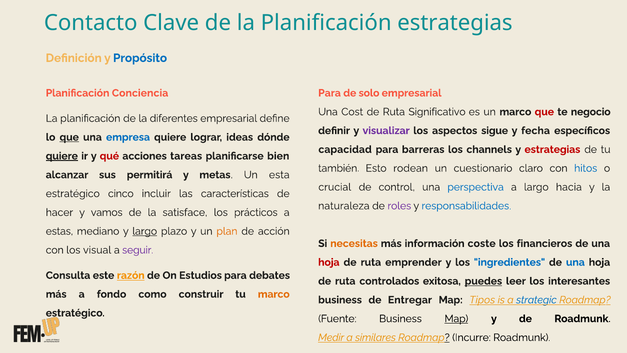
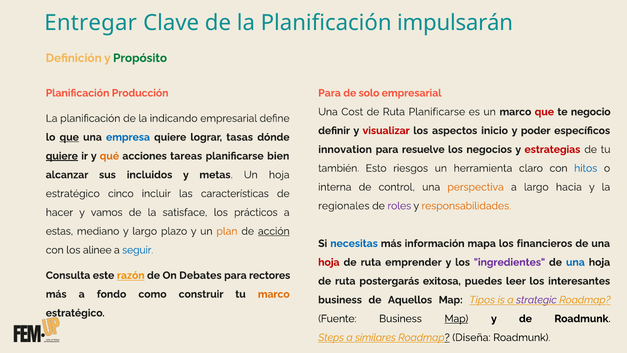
Contacto: Contacto -> Entregar
Planificación estrategias: estrategias -> impulsarán
Propósito colour: blue -> green
Conciencia: Conciencia -> Producción
Ruta Significativo: Significativo -> Planificarse
diferentes: diferentes -> indicando
visualizar colour: purple -> red
sigue: sigue -> inicio
fecha: fecha -> poder
ideas: ideas -> tasas
capacidad: capacidad -> innovation
barreras: barreras -> resuelve
channels: channels -> negocios
qué colour: red -> orange
rodean: rodean -> riesgos
cuestionario: cuestionario -> herramienta
permitirá: permitirá -> incluidos
Un esta: esta -> hoja
crucial: crucial -> interna
perspectiva colour: blue -> orange
naturaleza: naturaleza -> regionales
responsabilidades colour: blue -> orange
largo at (145, 231) underline: present -> none
acción underline: none -> present
necesitas colour: orange -> blue
coste: coste -> mapa
visual: visual -> alinee
seguir colour: purple -> blue
ingredientes colour: blue -> purple
Estudios: Estudios -> Debates
debates: debates -> rectores
controlados: controlados -> postergarás
puedes underline: present -> none
Entregar: Entregar -> Aquellos
strategic colour: blue -> purple
Medir: Medir -> Steps
Incurre: Incurre -> Diseña
